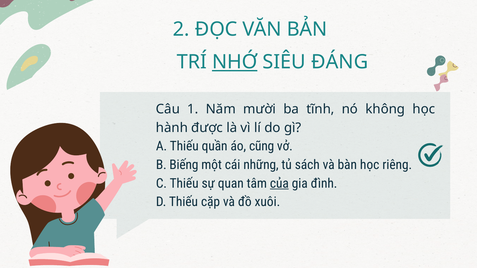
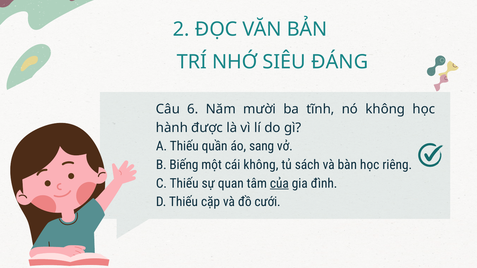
NHỚ underline: present -> none
1: 1 -> 6
cũng: cũng -> sang
cái những: những -> không
xuôi: xuôi -> cưới
